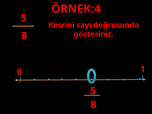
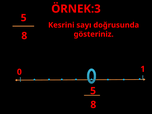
ÖRNEK:4: ÖRNEK:4 -> ÖRNEK:3
